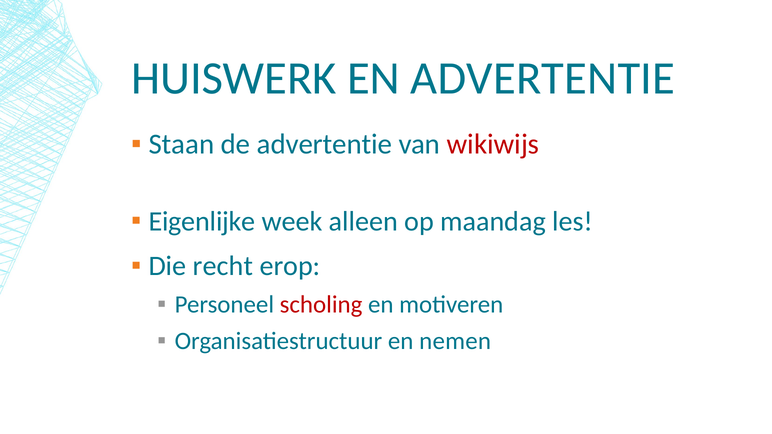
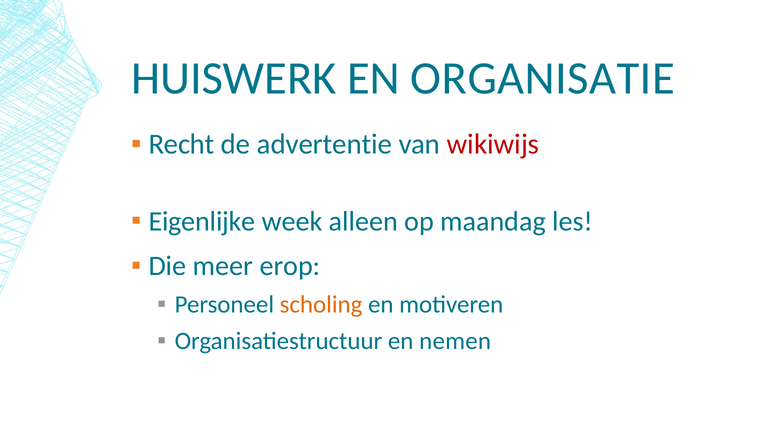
EN ADVERTENTIE: ADVERTENTIE -> ORGANISATIE
Staan: Staan -> Recht
recht: recht -> meer
scholing colour: red -> orange
